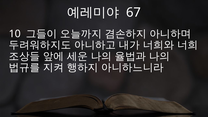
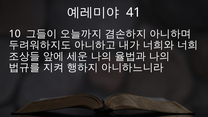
67: 67 -> 41
